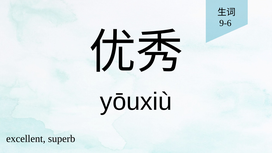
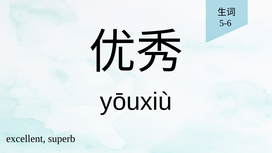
9-6: 9-6 -> 5-6
